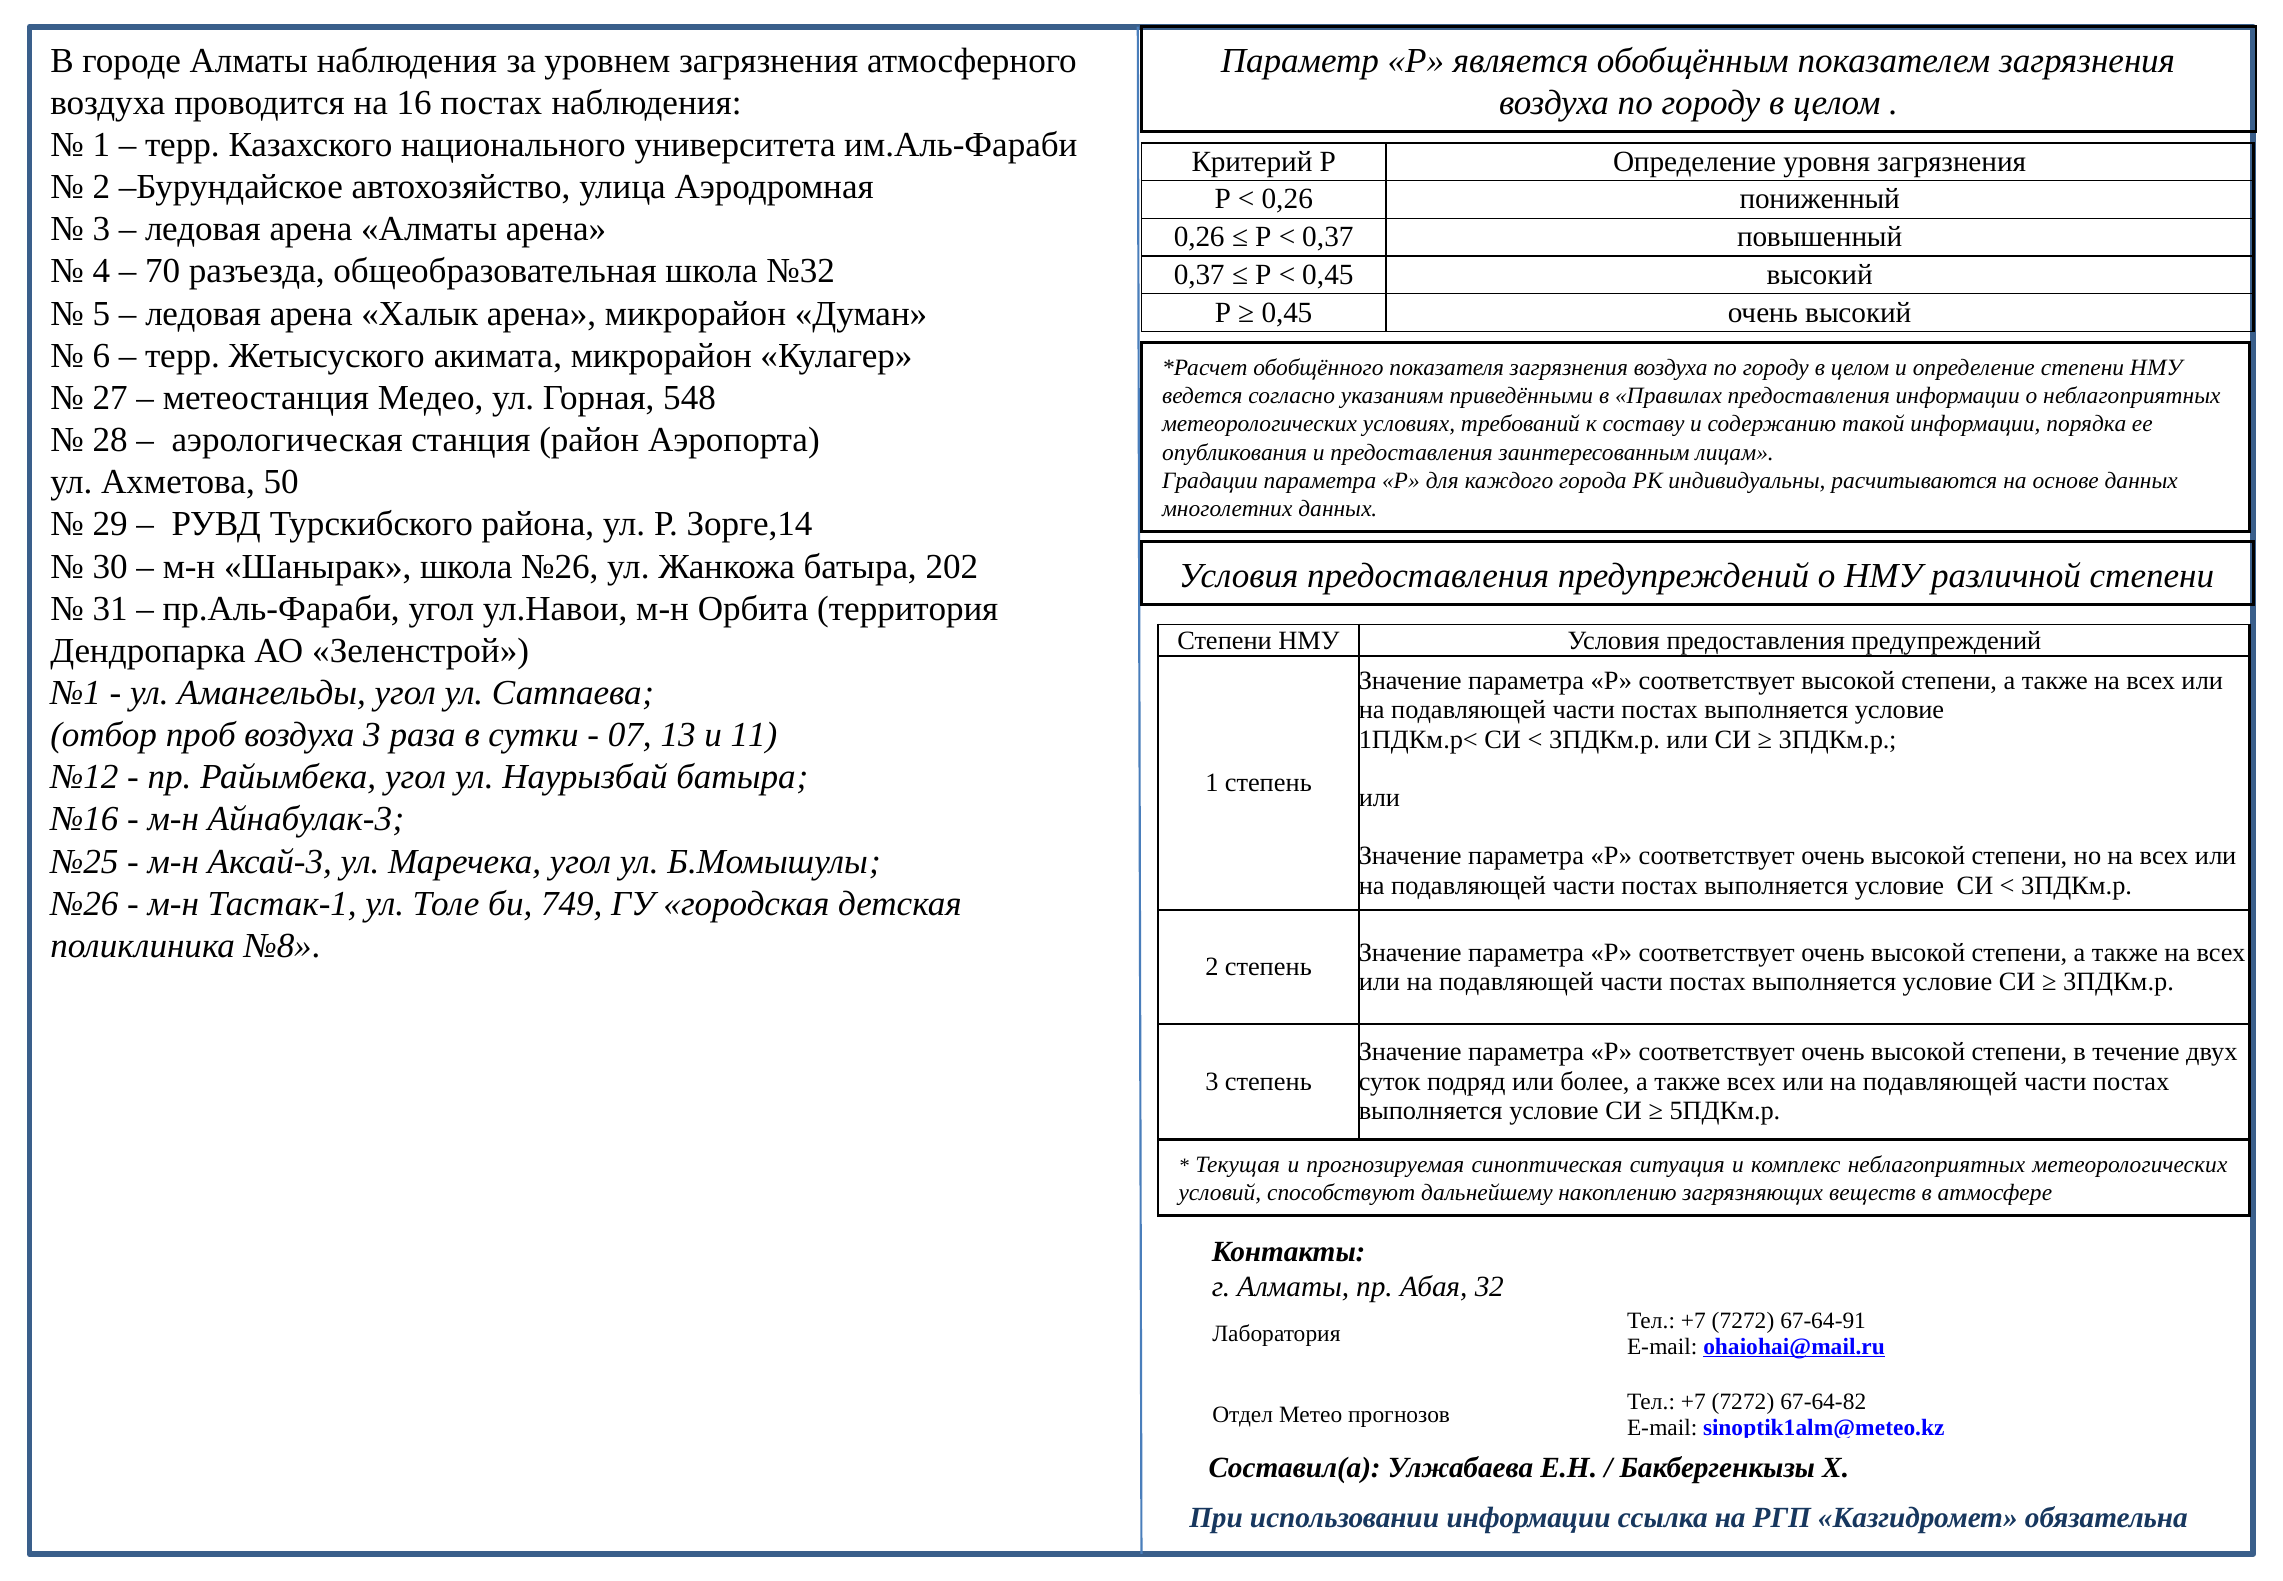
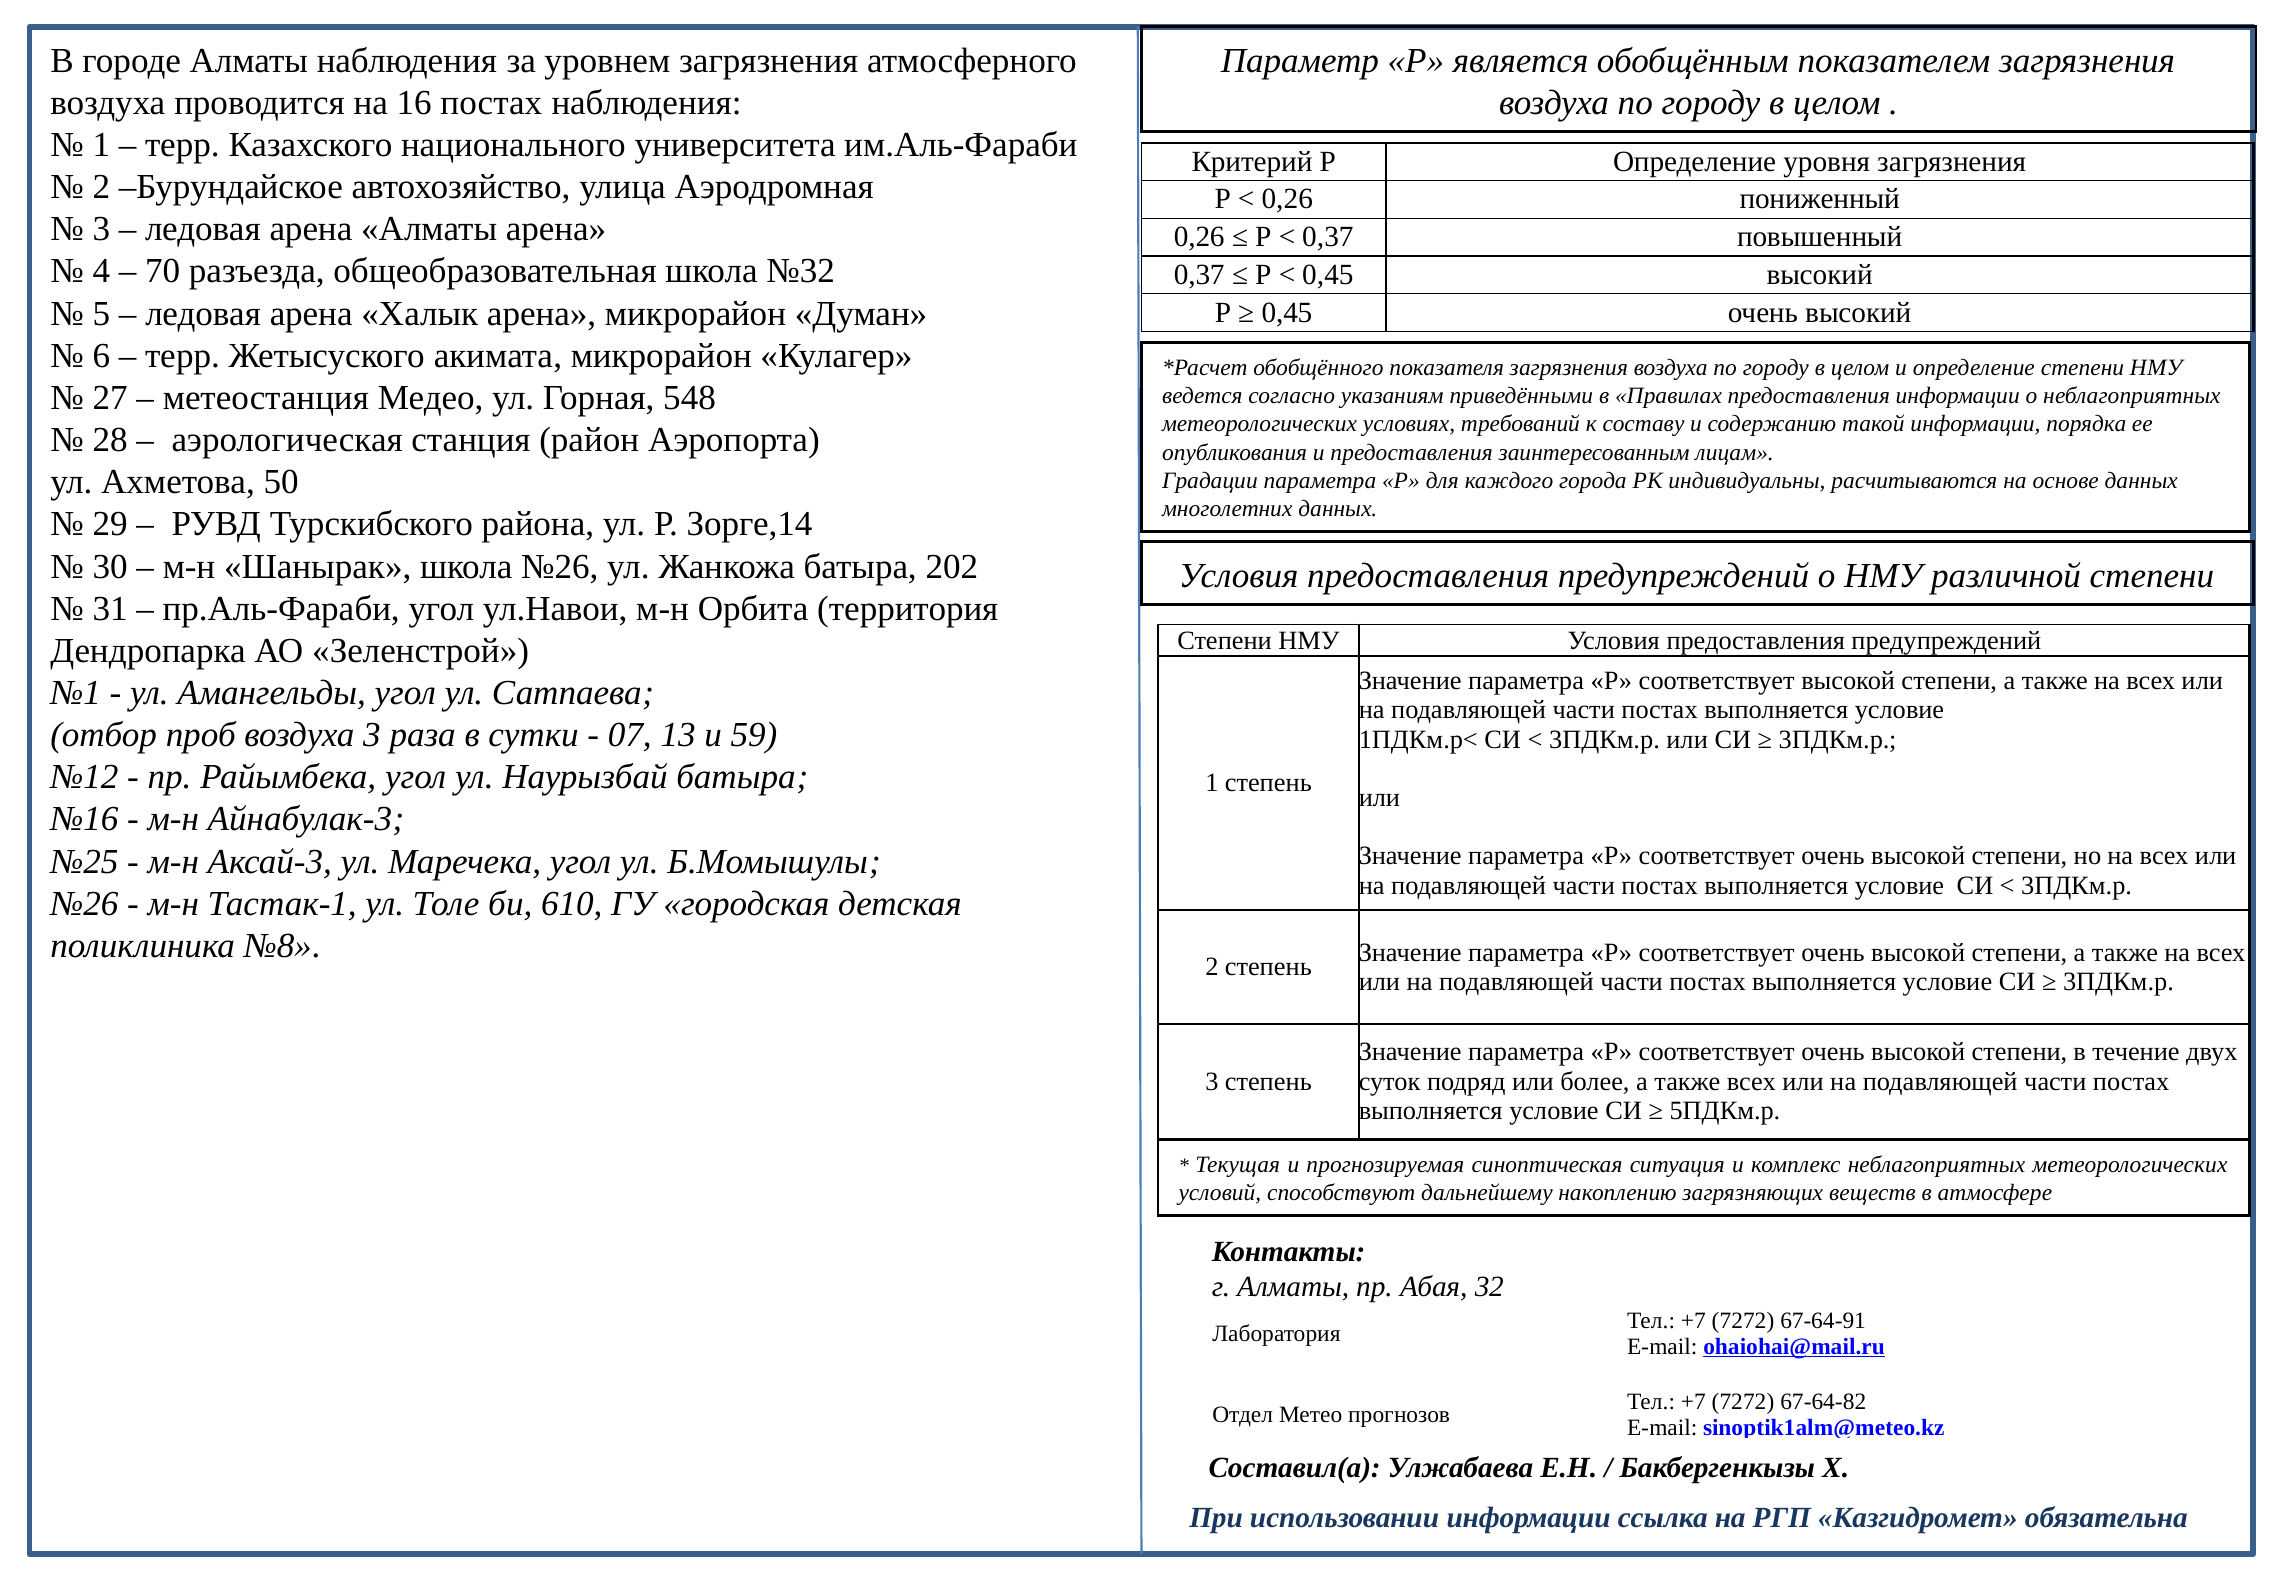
11: 11 -> 59
749: 749 -> 610
